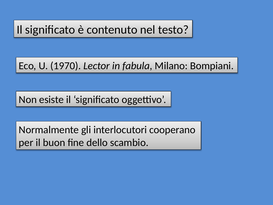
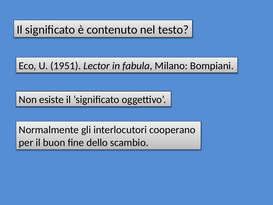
1970: 1970 -> 1951
